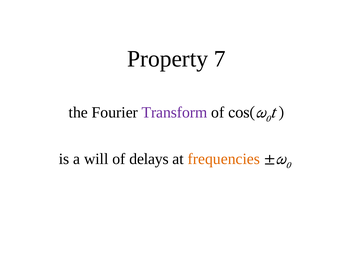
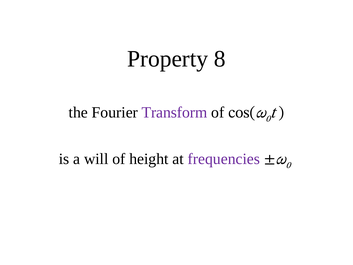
7: 7 -> 8
delays: delays -> height
frequencies colour: orange -> purple
